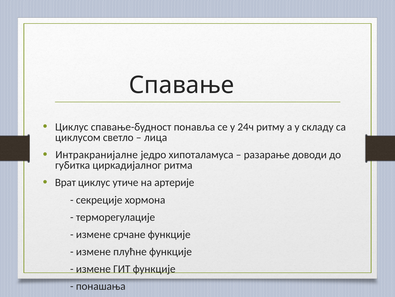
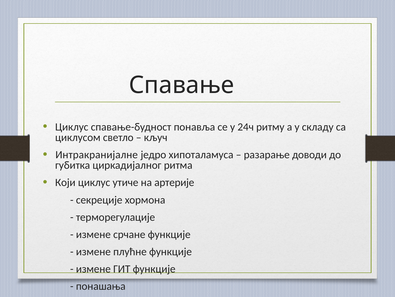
лица: лица -> кључ
Врат: Врат -> Кojи
